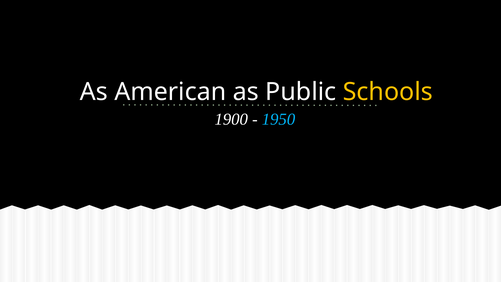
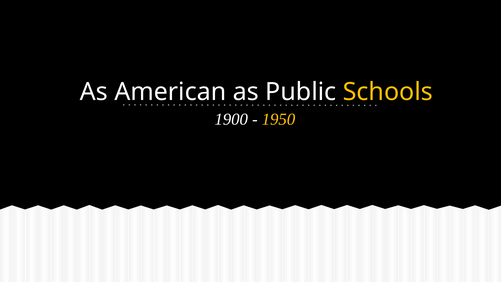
1950 colour: light blue -> yellow
